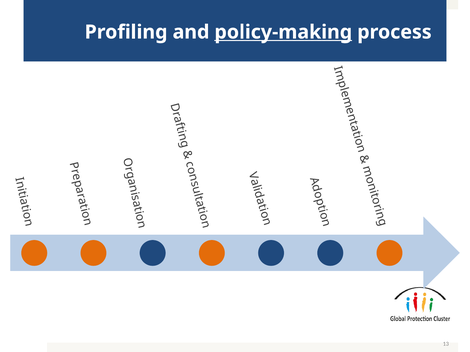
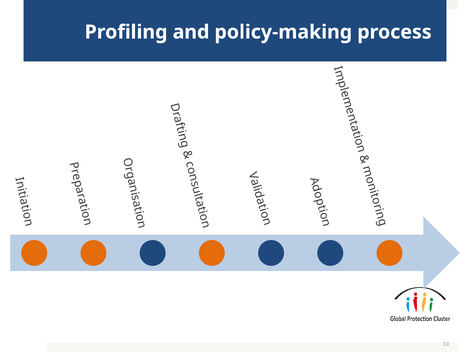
policy-making underline: present -> none
